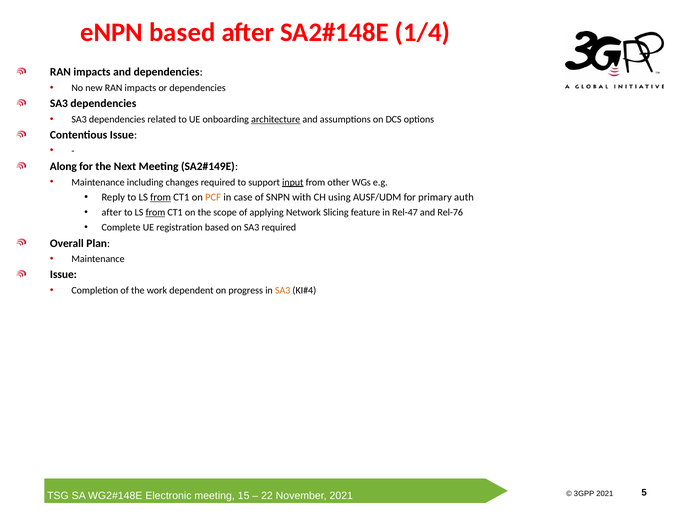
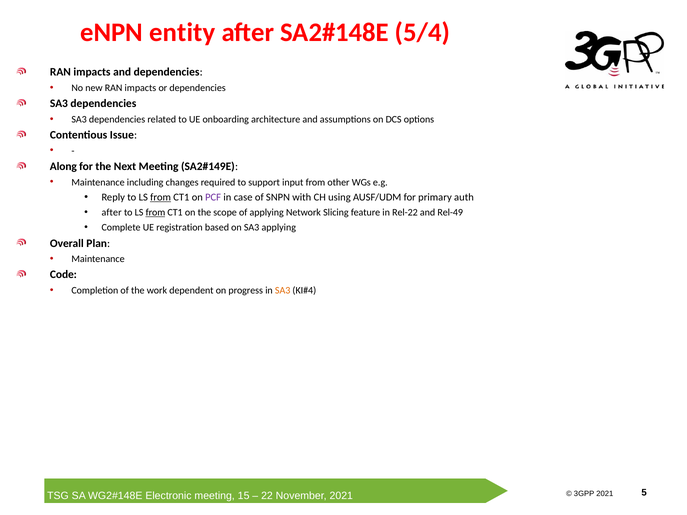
eNPN based: based -> entity
1/4: 1/4 -> 5/4
architecture underline: present -> none
input underline: present -> none
PCF colour: orange -> purple
Rel-47: Rel-47 -> Rel-22
Rel-76: Rel-76 -> Rel-49
SA3 required: required -> applying
Issue at (63, 275): Issue -> Code
